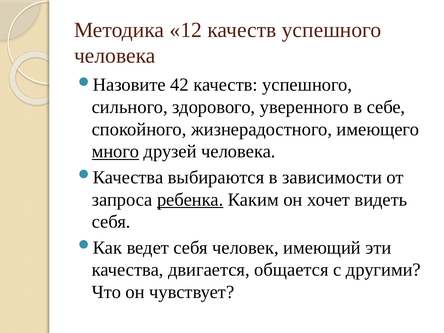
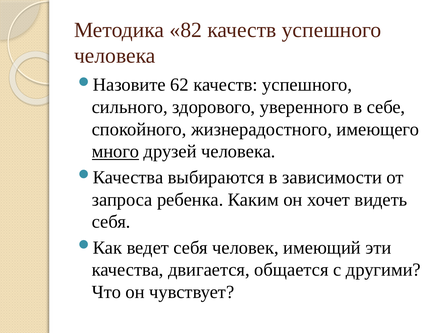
12: 12 -> 82
42: 42 -> 62
ребенка underline: present -> none
